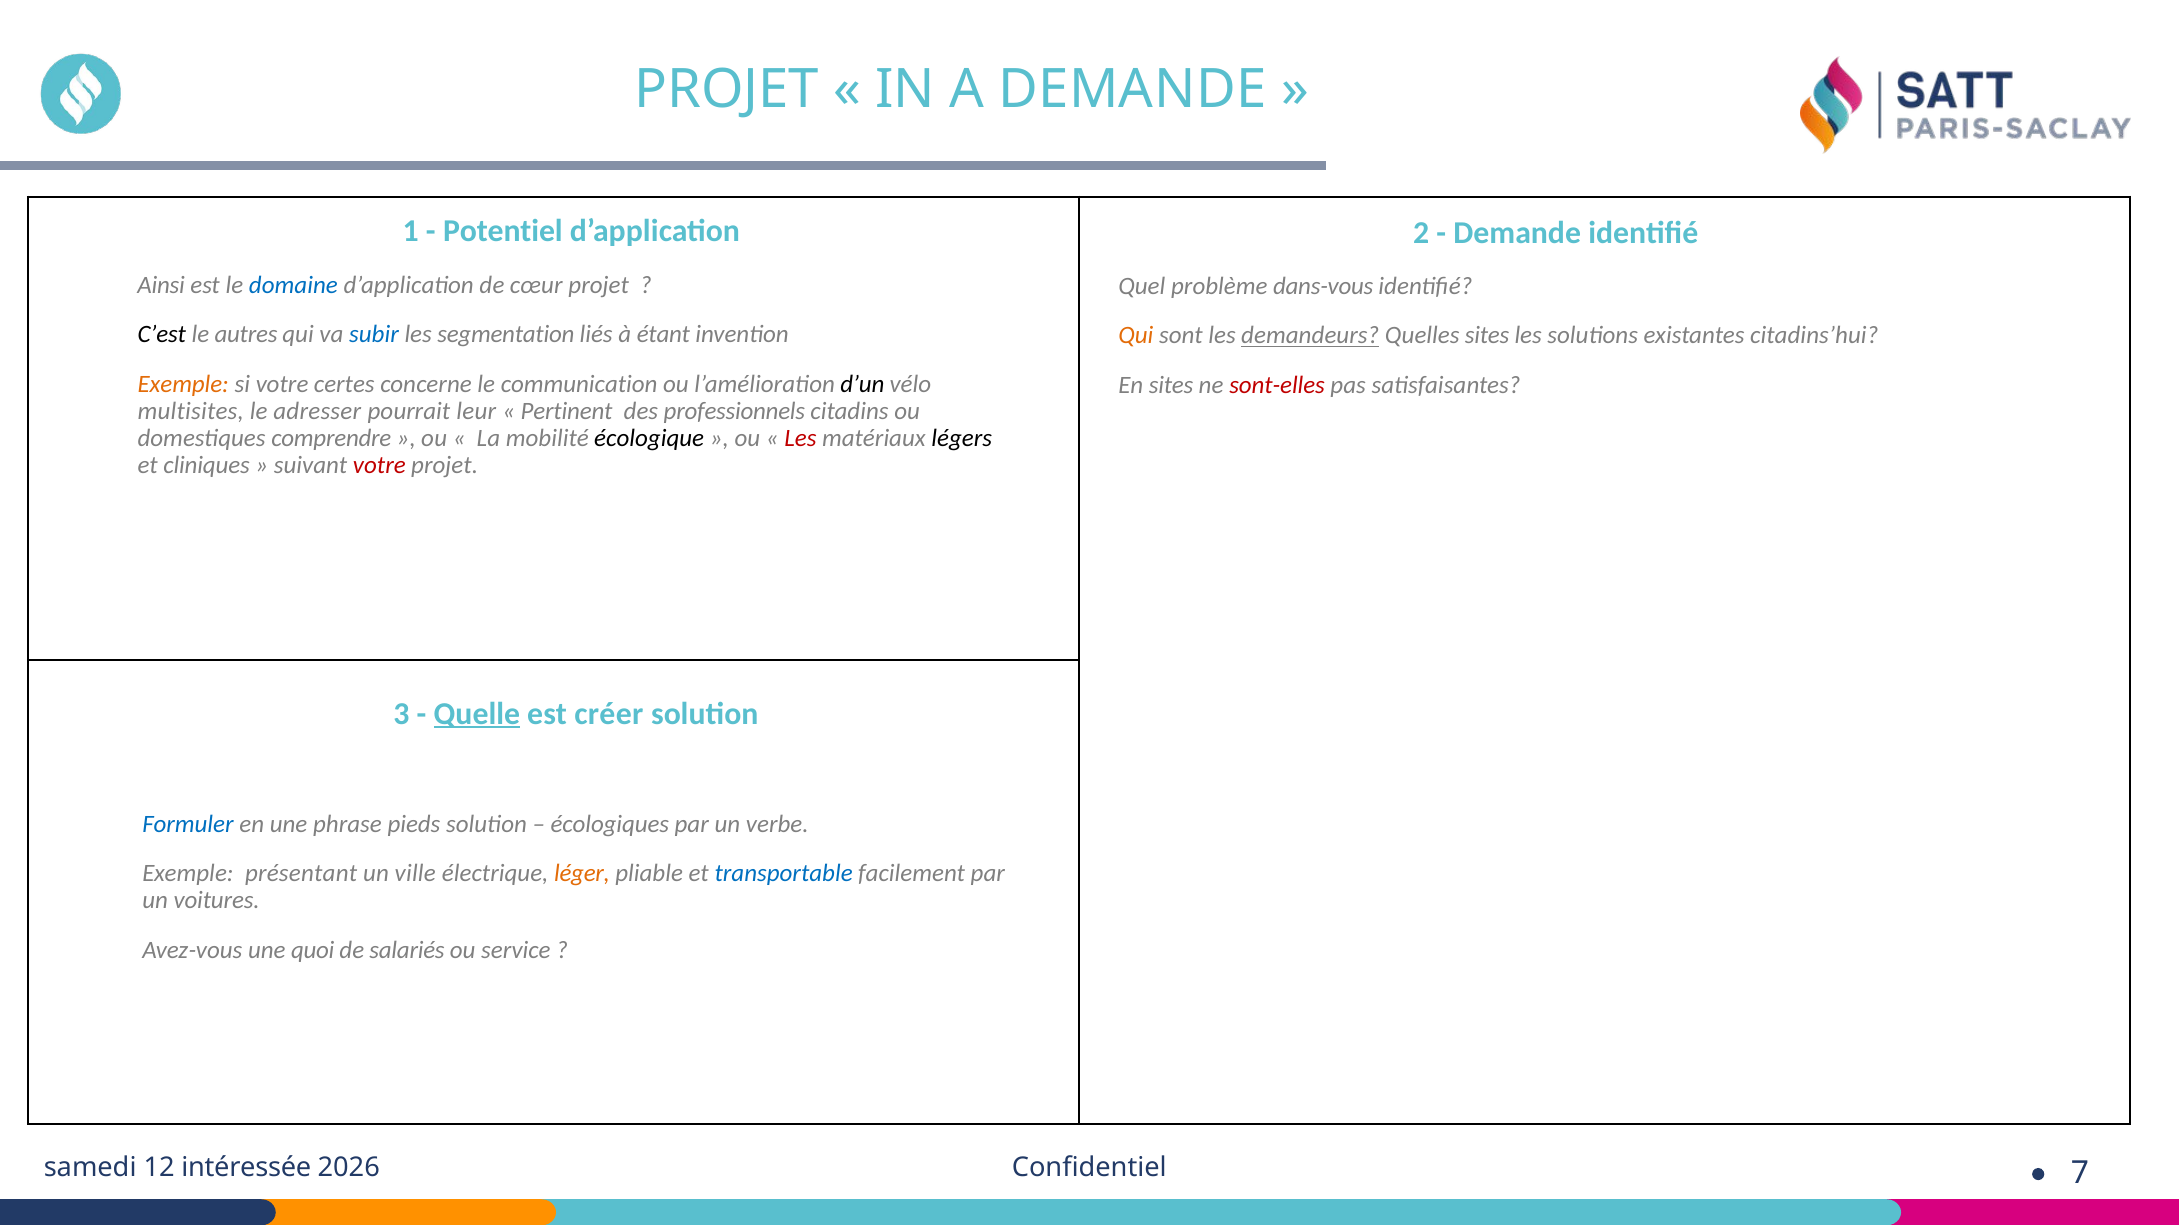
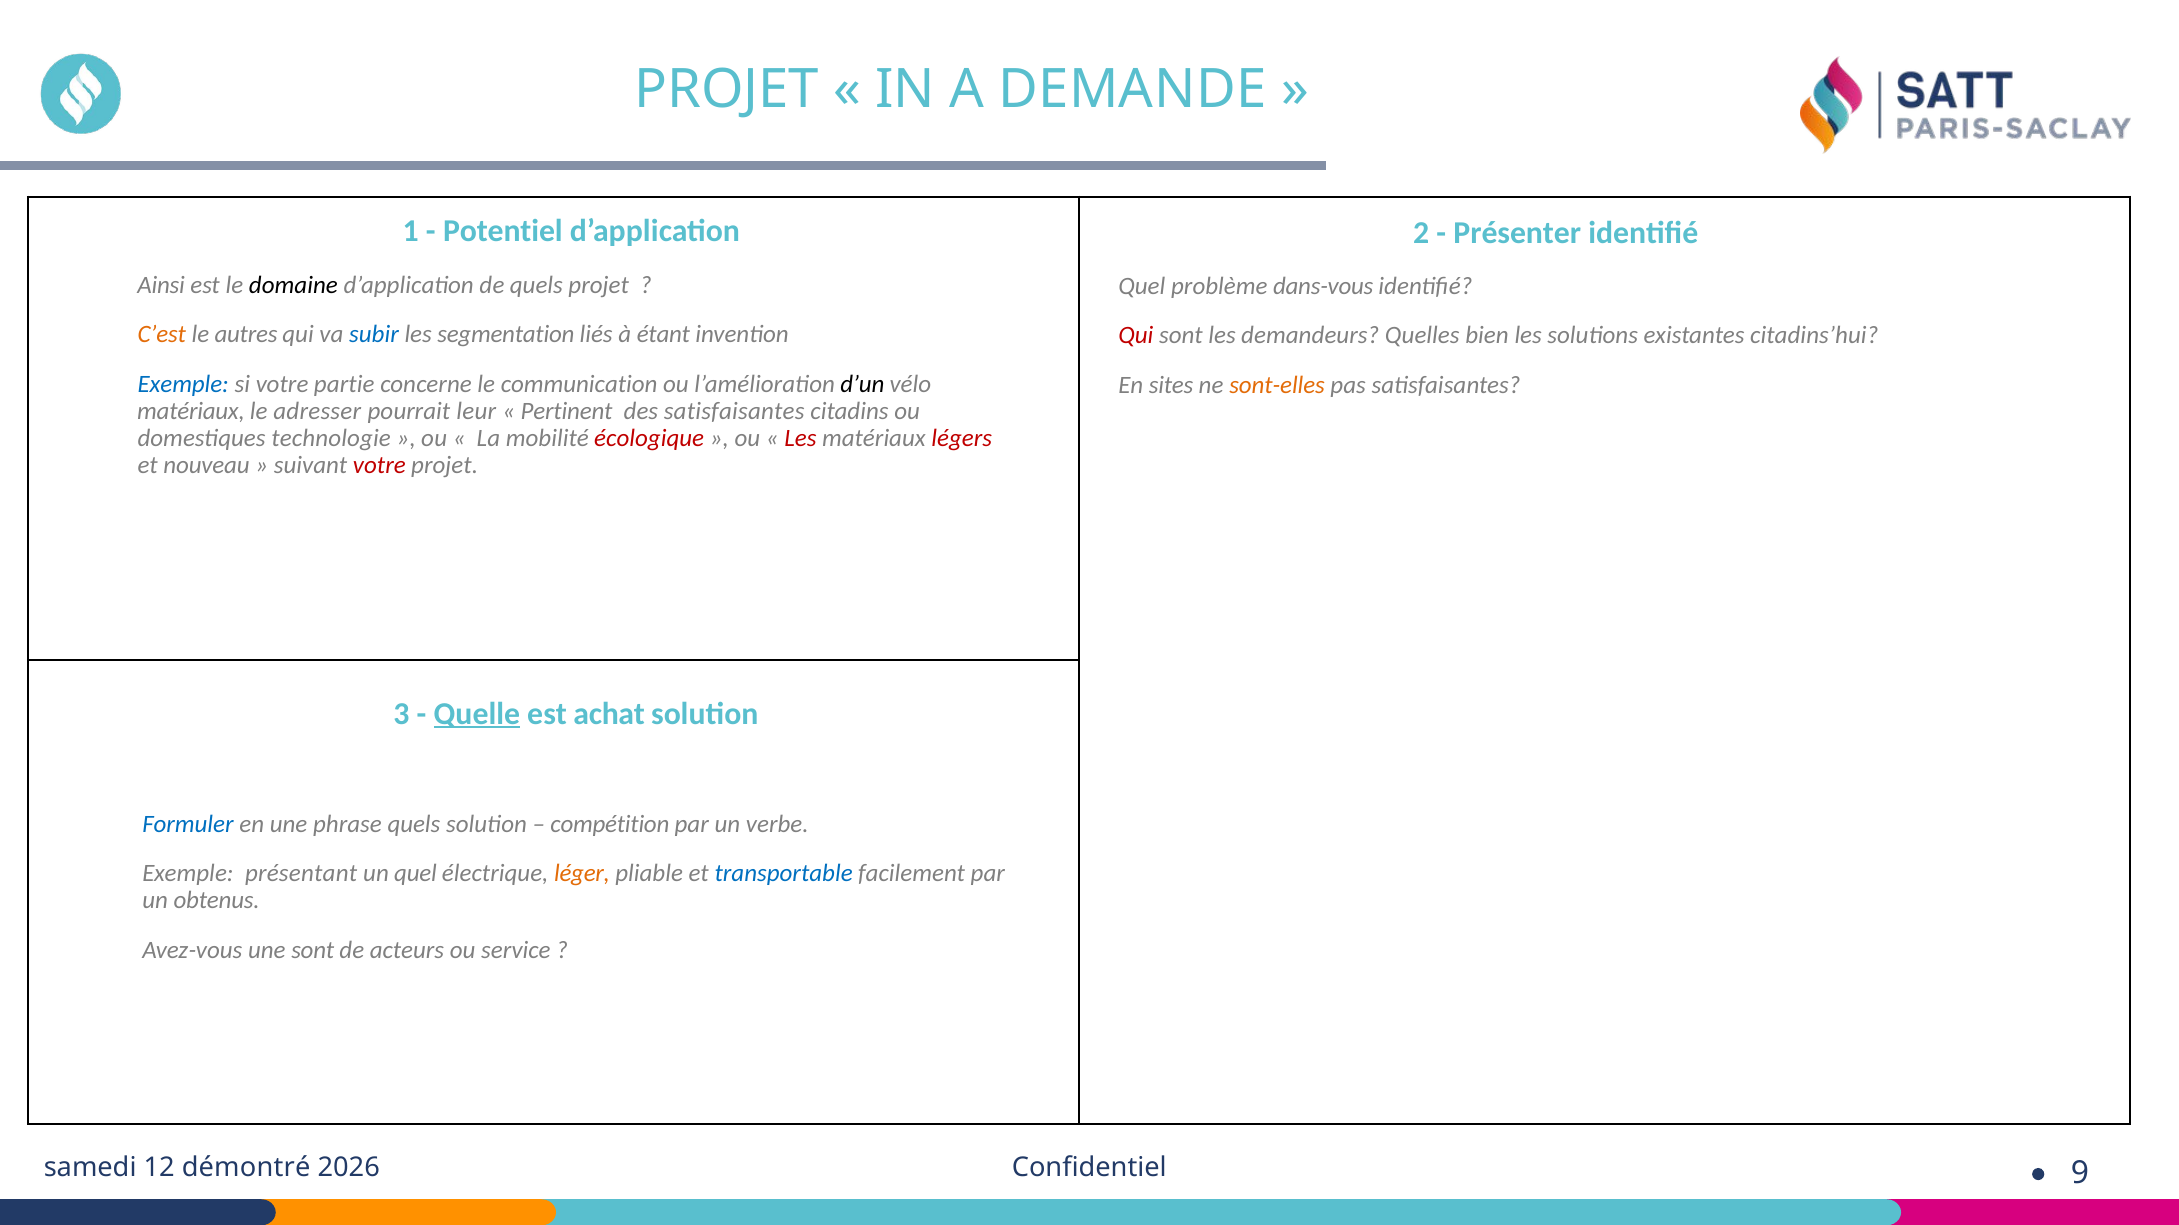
Demande at (1517, 233): Demande -> Présenter
domaine colour: blue -> black
de cœur: cœur -> quels
C’est colour: black -> orange
Qui at (1136, 336) colour: orange -> red
demandeurs underline: present -> none
Quelles sites: sites -> bien
Exemple at (183, 384) colour: orange -> blue
certes: certes -> partie
sont-elles colour: red -> orange
multisites at (191, 411): multisites -> matériaux
des professionnels: professionnels -> satisfaisantes
comprendre: comprendre -> technologie
écologique colour: black -> red
légers colour: black -> red
cliniques: cliniques -> nouveau
créer: créer -> achat
phrase pieds: pieds -> quels
écologiques: écologiques -> compétition
un ville: ville -> quel
voitures: voitures -> obtenus
une quoi: quoi -> sont
salariés: salariés -> acteurs
intéressée: intéressée -> démontré
7: 7 -> 9
